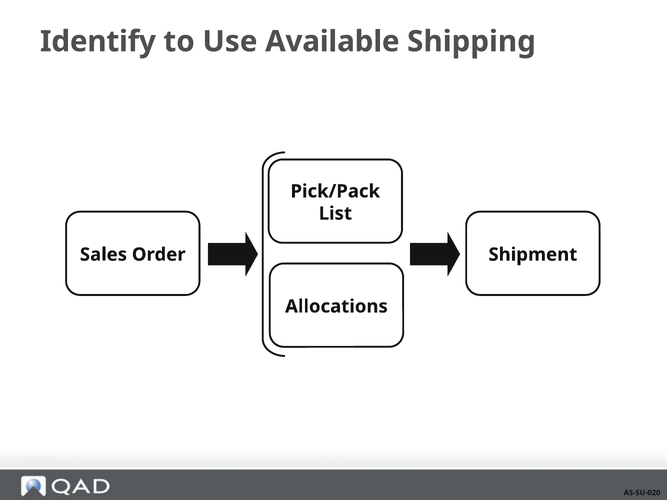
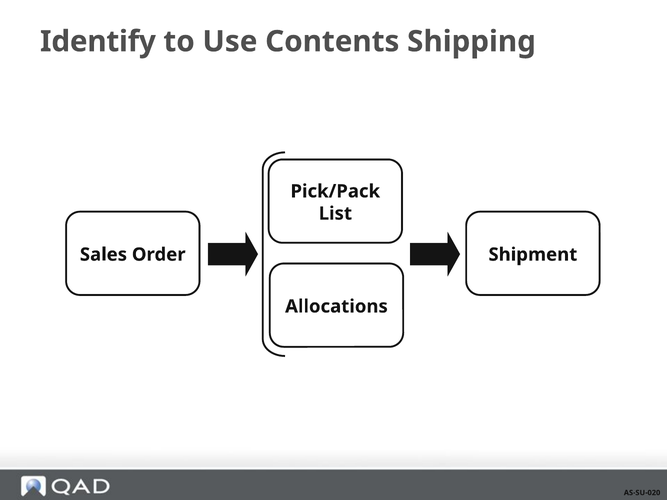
Available: Available -> Contents
